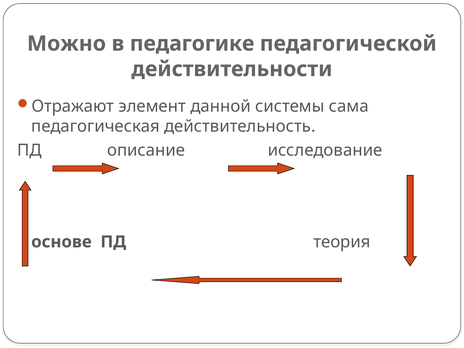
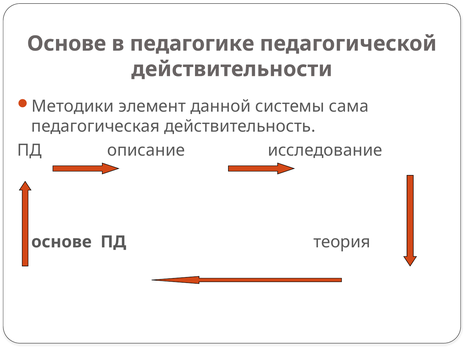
Можно at (66, 44): Можно -> Основе
Отражают: Отражают -> Методики
